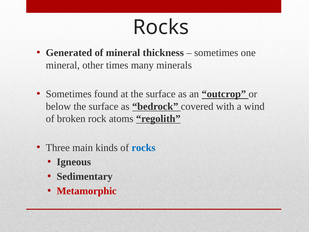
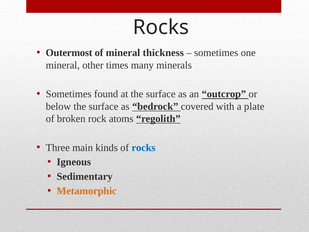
Generated: Generated -> Outermost
wind: wind -> plate
Metamorphic colour: red -> orange
